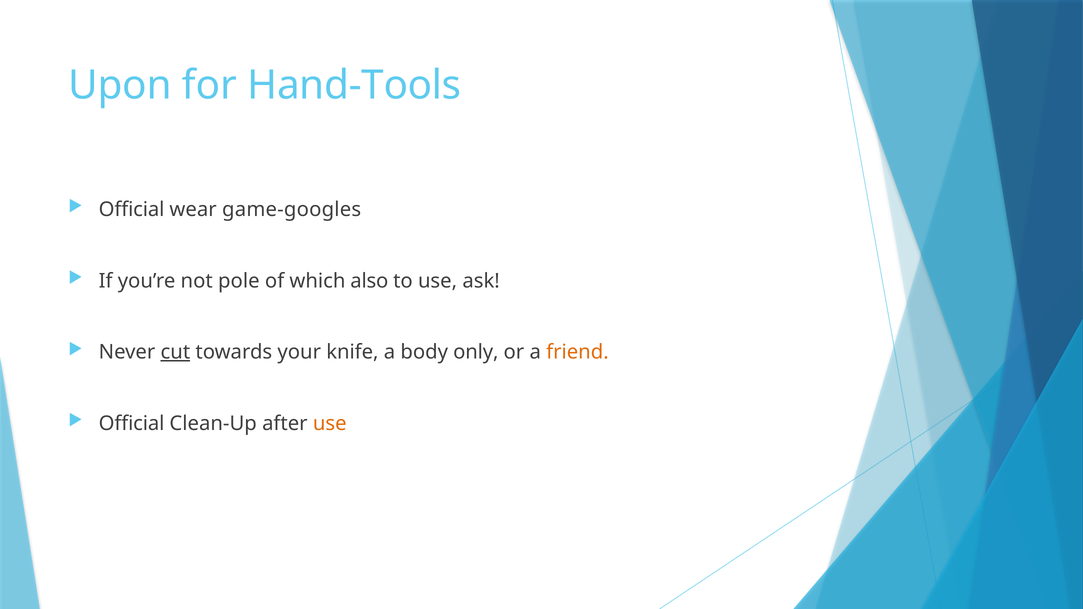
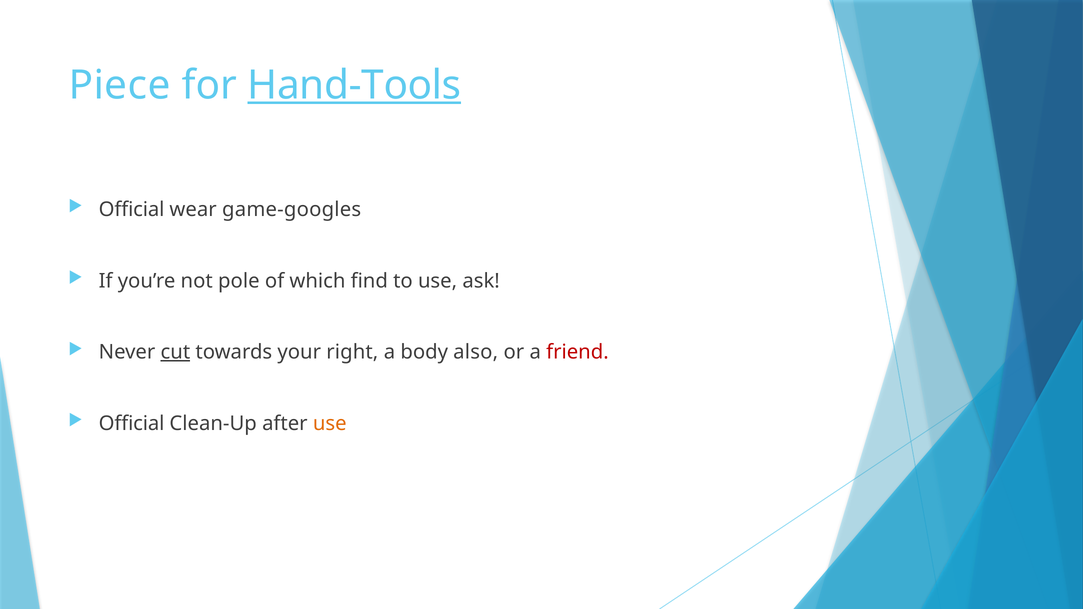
Upon: Upon -> Piece
Hand-Tools underline: none -> present
also: also -> find
knife: knife -> right
only: only -> also
friend colour: orange -> red
